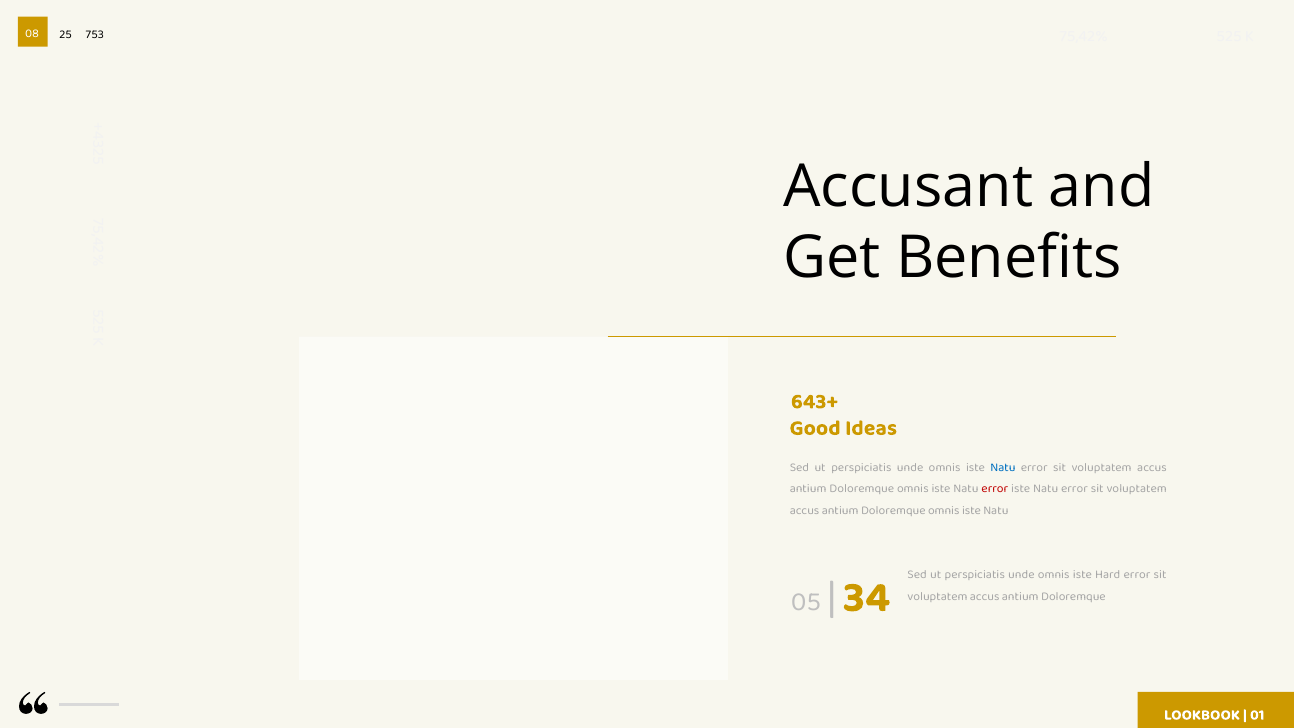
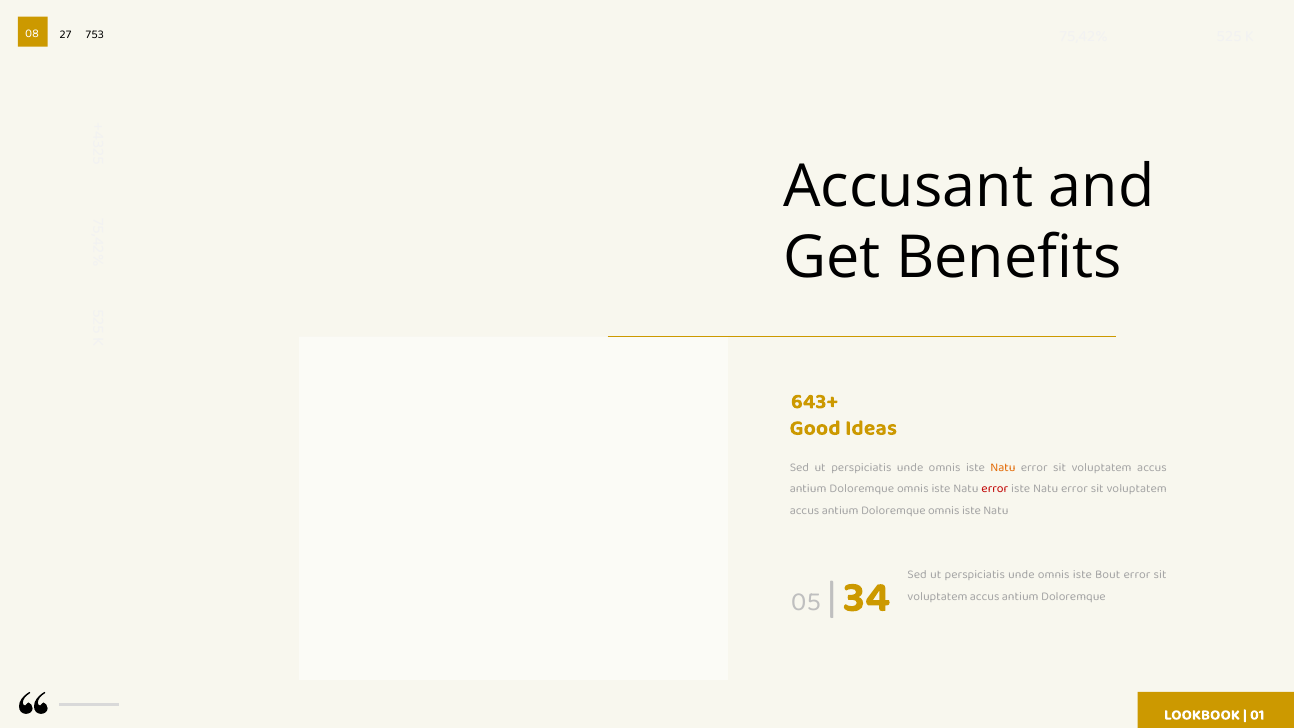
25: 25 -> 27
Natu at (1003, 467) colour: blue -> orange
Hard: Hard -> Bout
